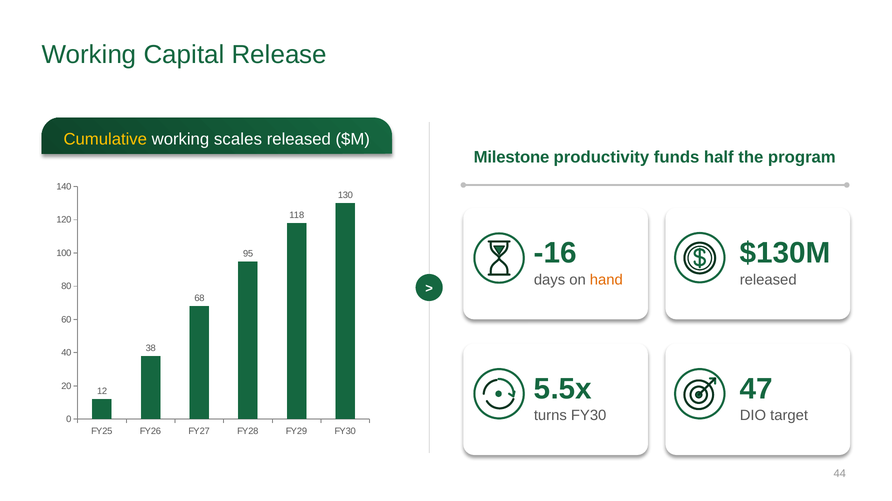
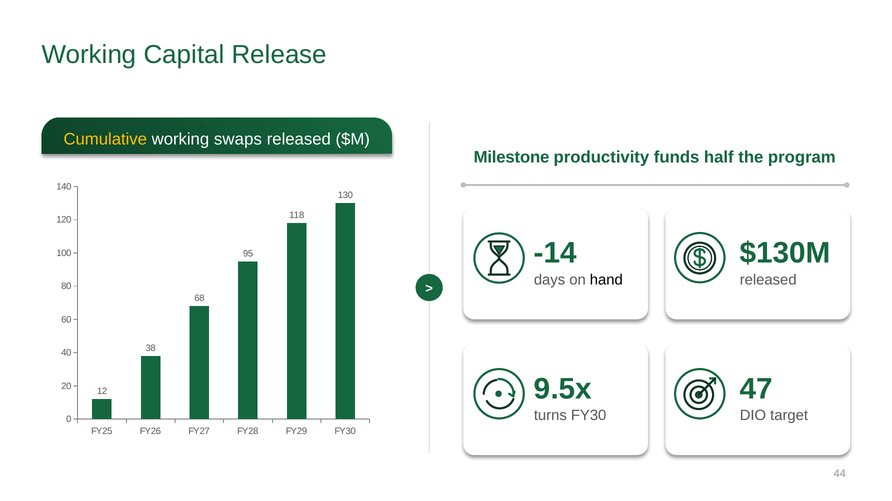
scales: scales -> swaps
-16: -16 -> -14
hand colour: orange -> black
5.5x: 5.5x -> 9.5x
